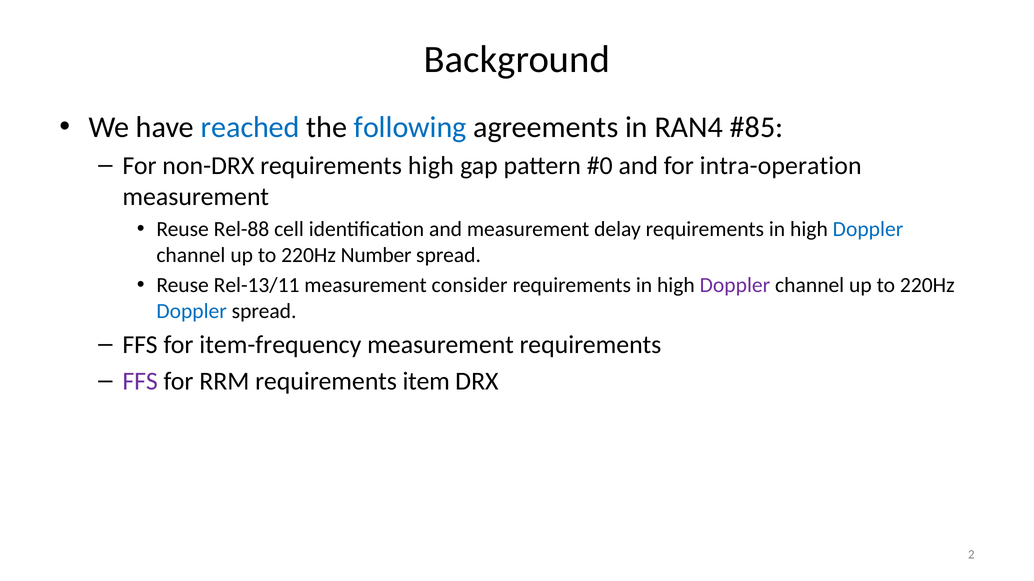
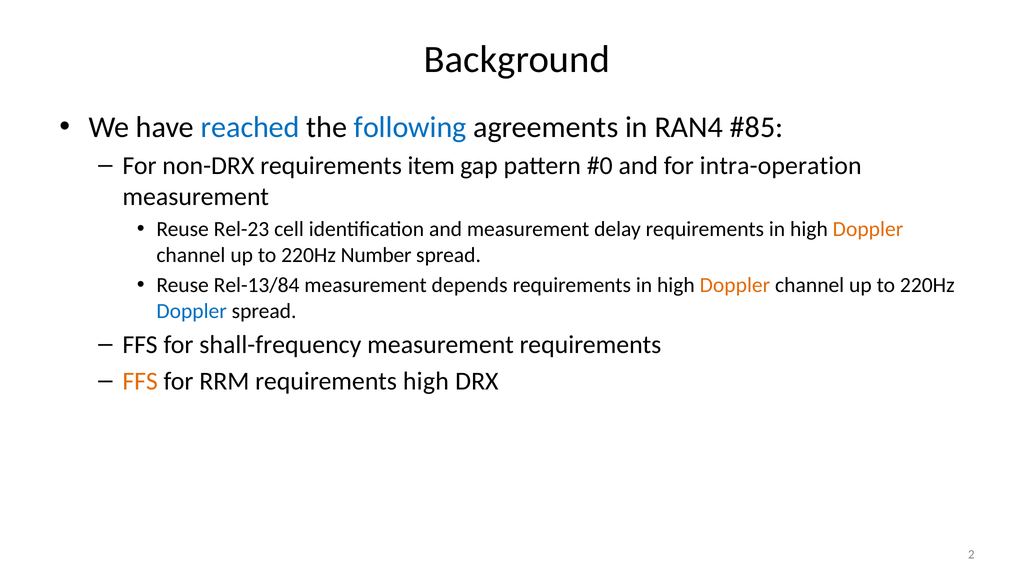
requirements high: high -> item
Rel-88: Rel-88 -> Rel-23
Doppler at (868, 229) colour: blue -> orange
Rel-13/11: Rel-13/11 -> Rel-13/84
consider: consider -> depends
Doppler at (735, 285) colour: purple -> orange
item-frequency: item-frequency -> shall-frequency
FFS at (140, 381) colour: purple -> orange
requirements item: item -> high
